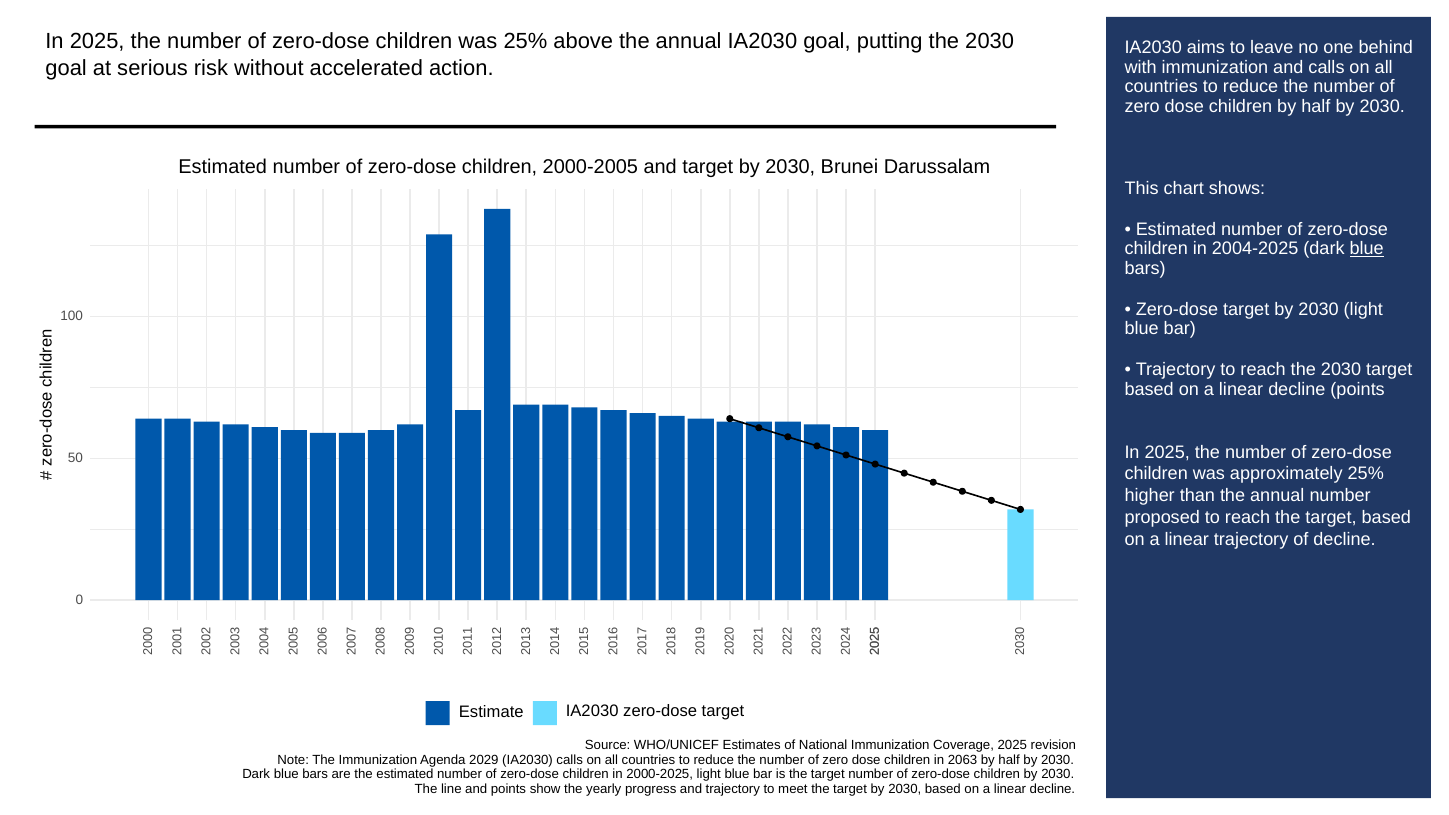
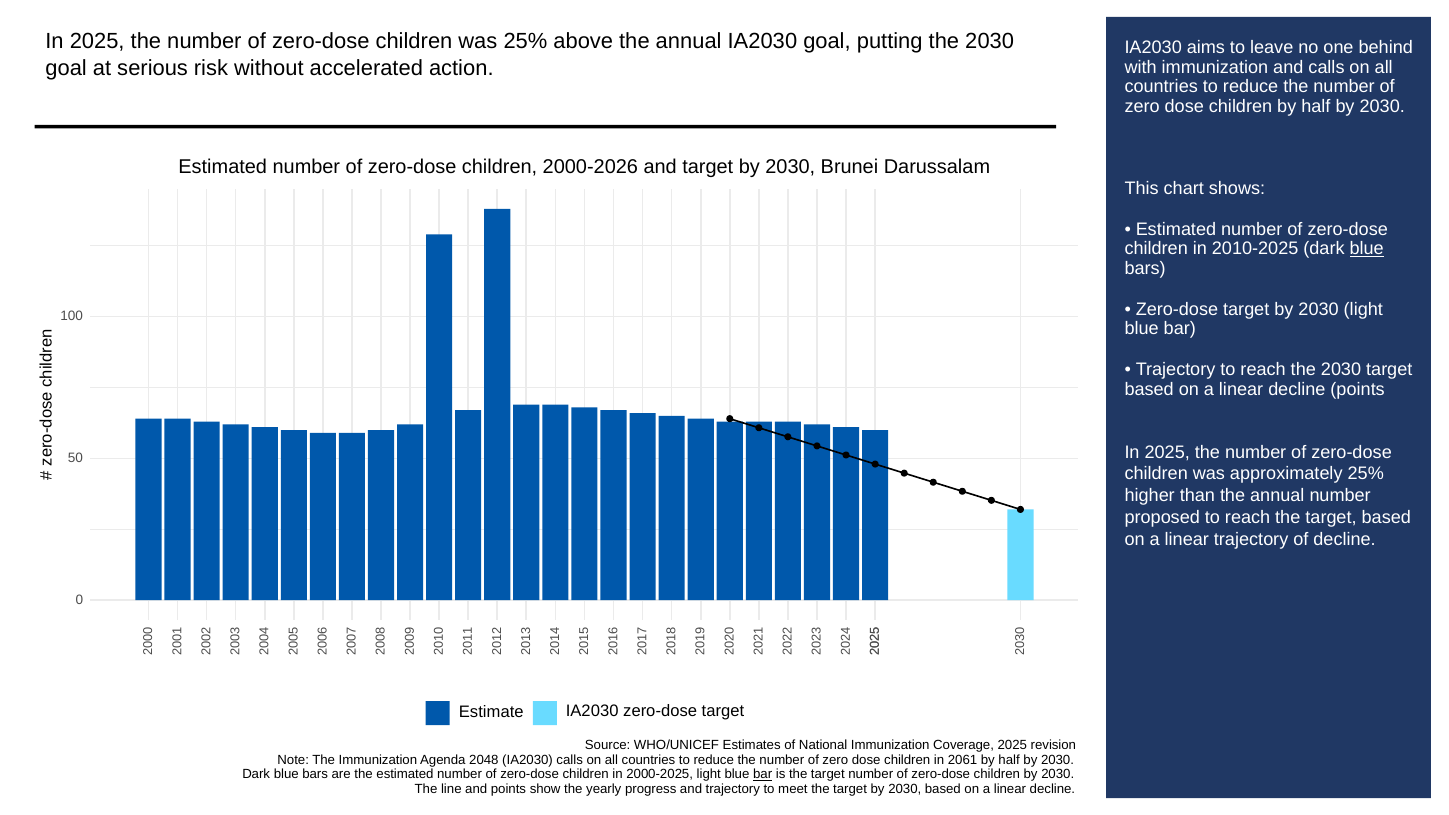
2000-2005: 2000-2005 -> 2000-2026
2004-2025: 2004-2025 -> 2010-2025
2029: 2029 -> 2048
2063: 2063 -> 2061
bar at (763, 774) underline: none -> present
